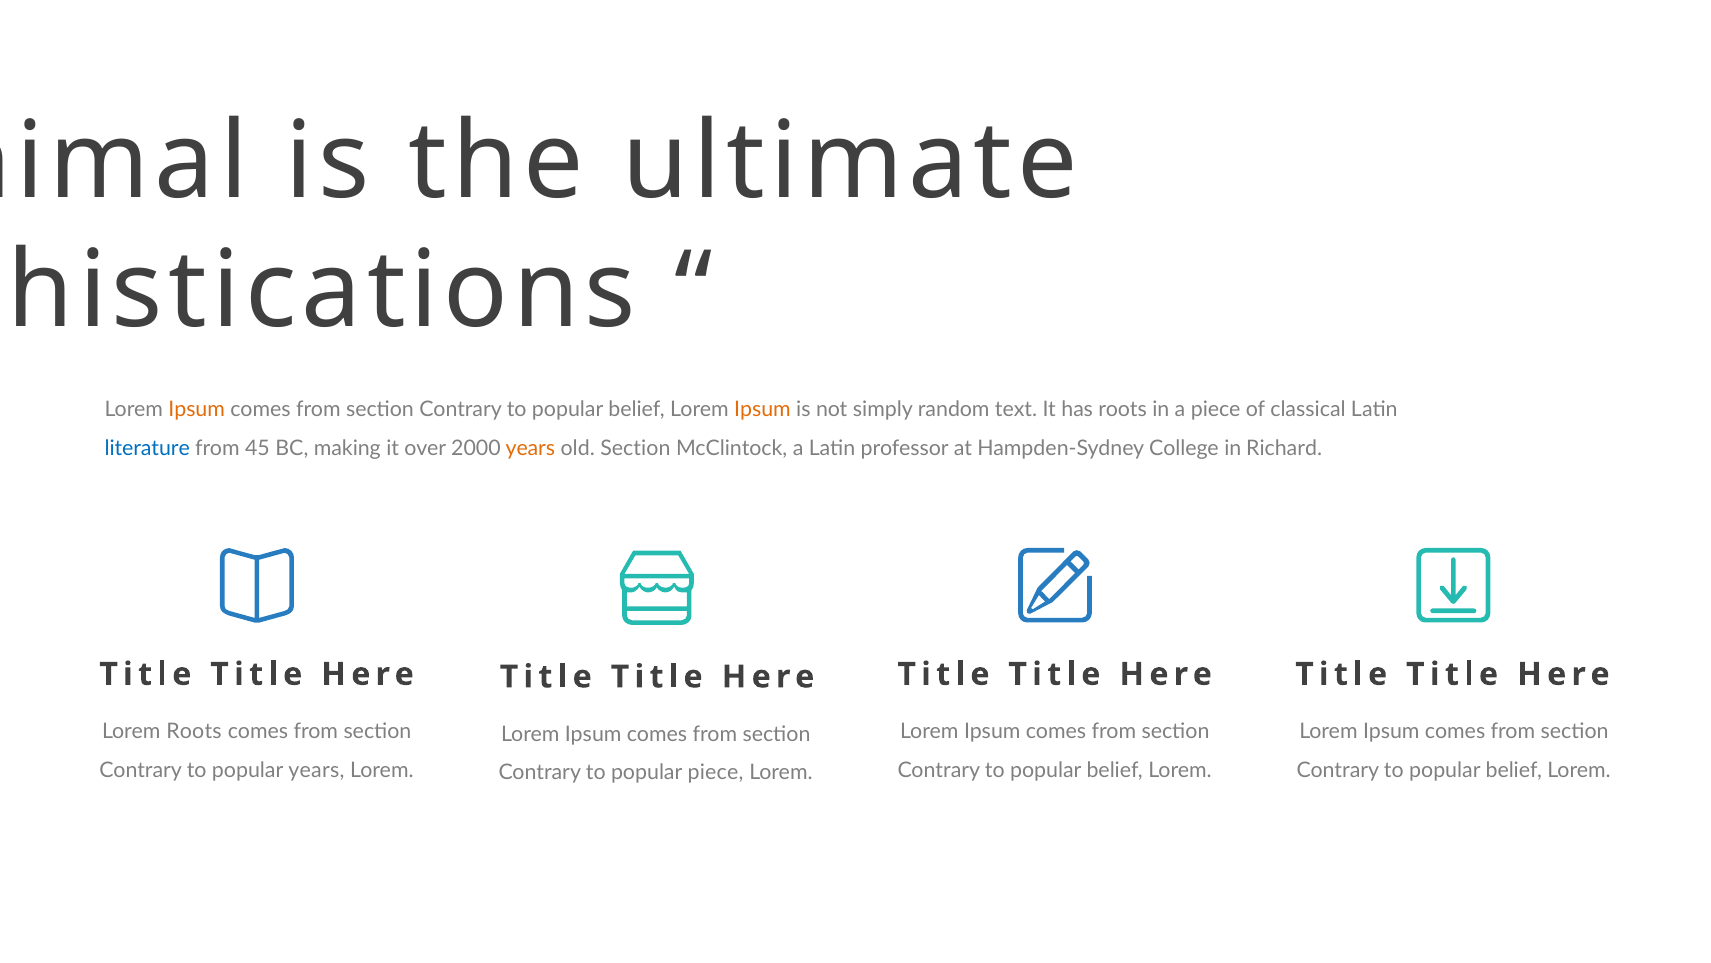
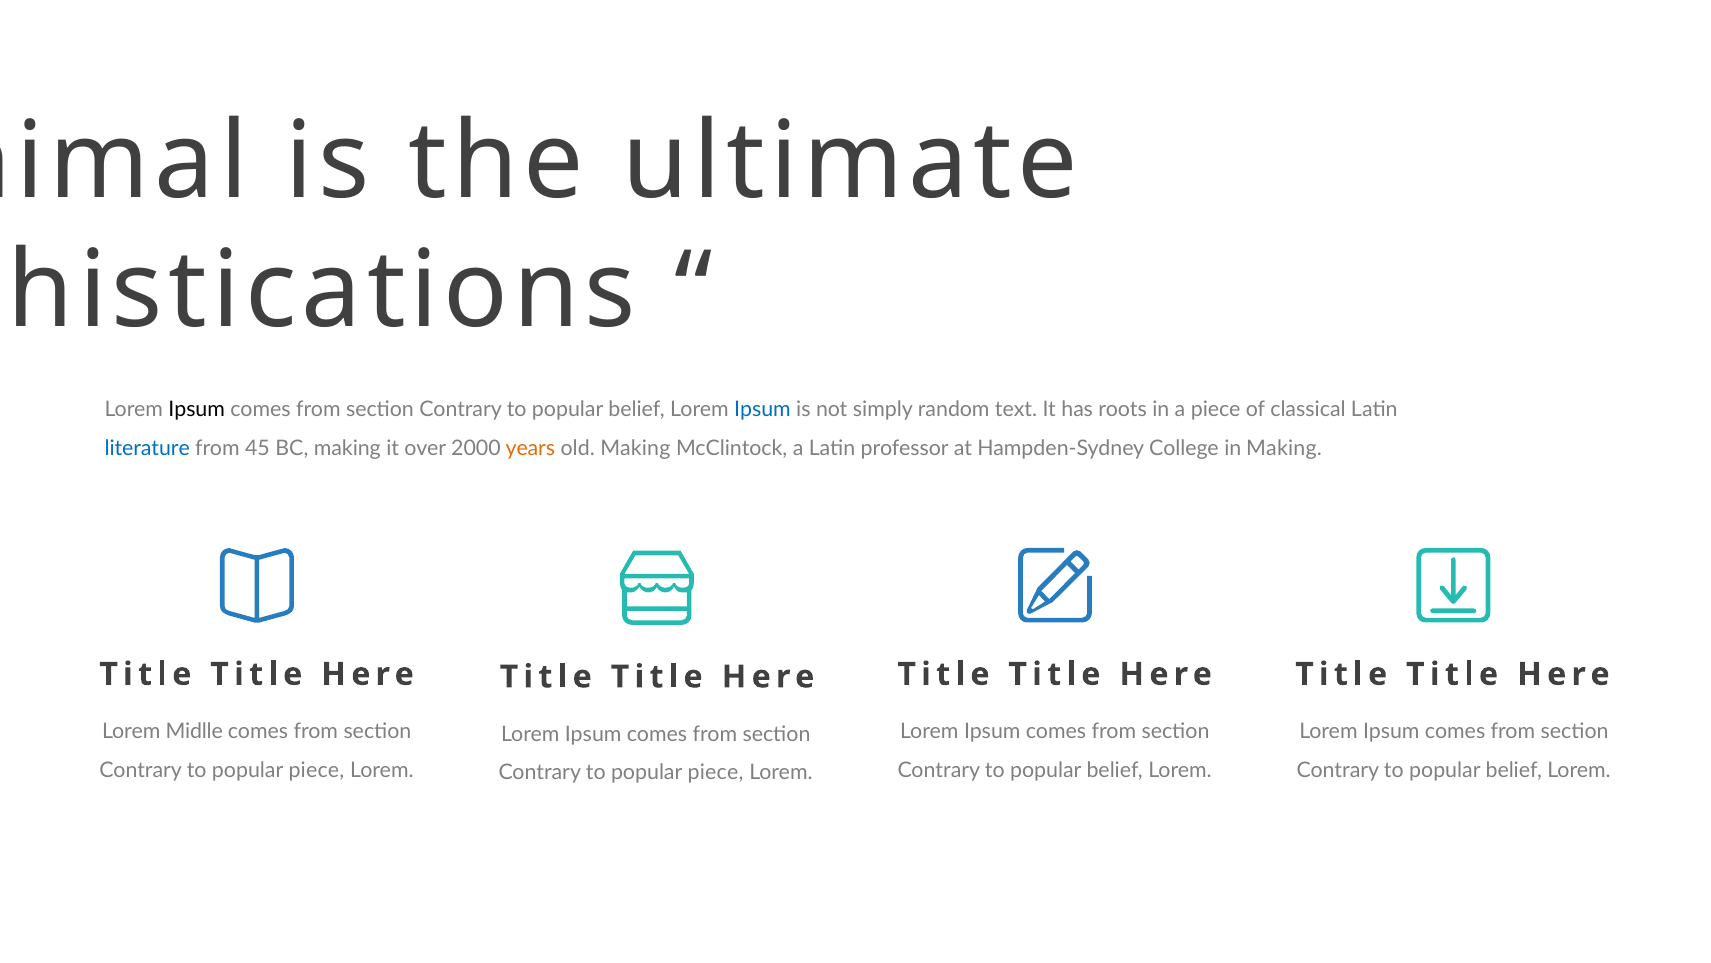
Ipsum at (197, 409) colour: orange -> black
Ipsum at (762, 409) colour: orange -> blue
old Section: Section -> Making
in Richard: Richard -> Making
Lorem Roots: Roots -> Midlle
years at (316, 770): years -> piece
